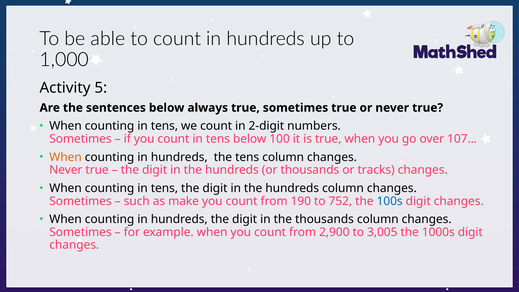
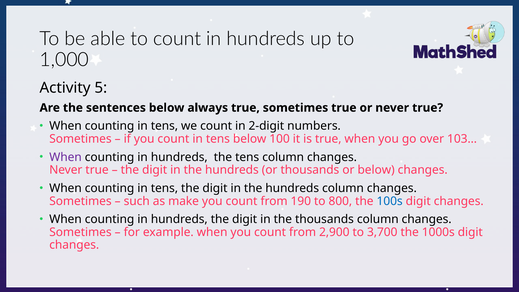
107…: 107… -> 103…
When at (66, 157) colour: orange -> purple
or tracks: tracks -> below
752: 752 -> 800
3,005: 3,005 -> 3,700
